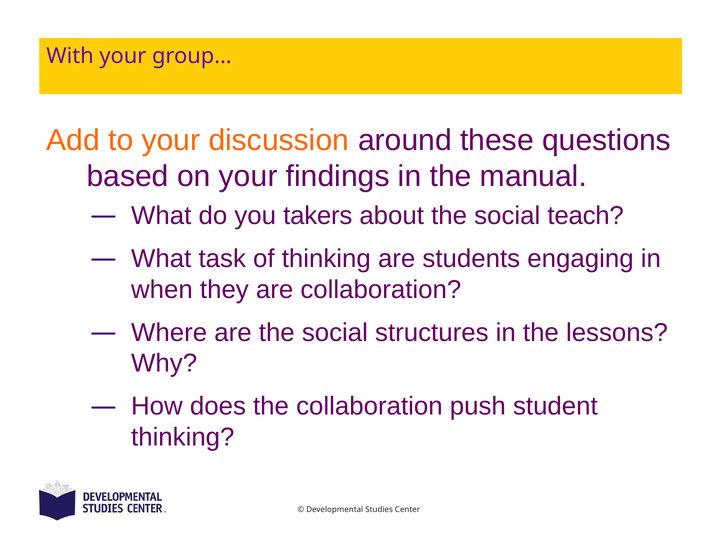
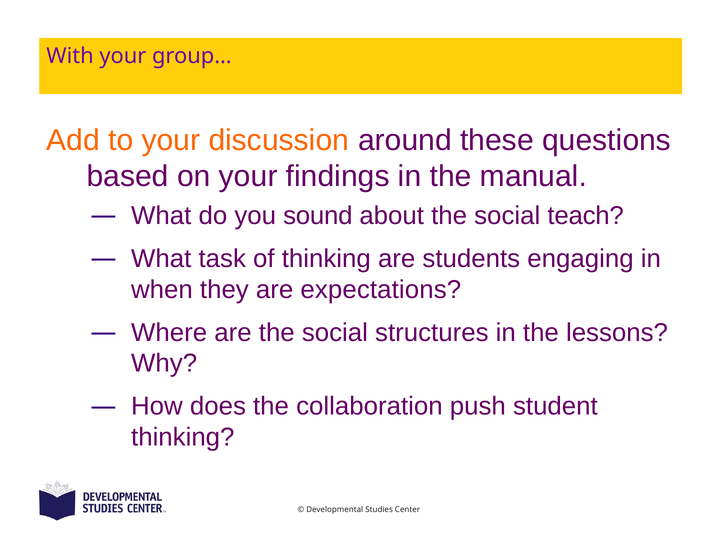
takers: takers -> sound
are collaboration: collaboration -> expectations
